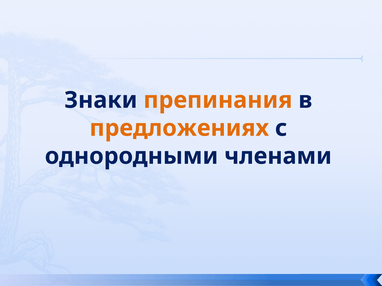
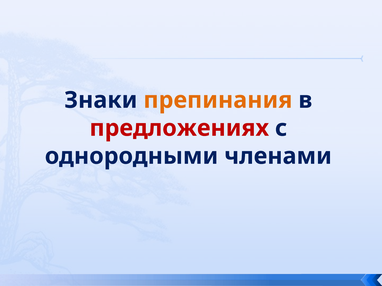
предложениях colour: orange -> red
